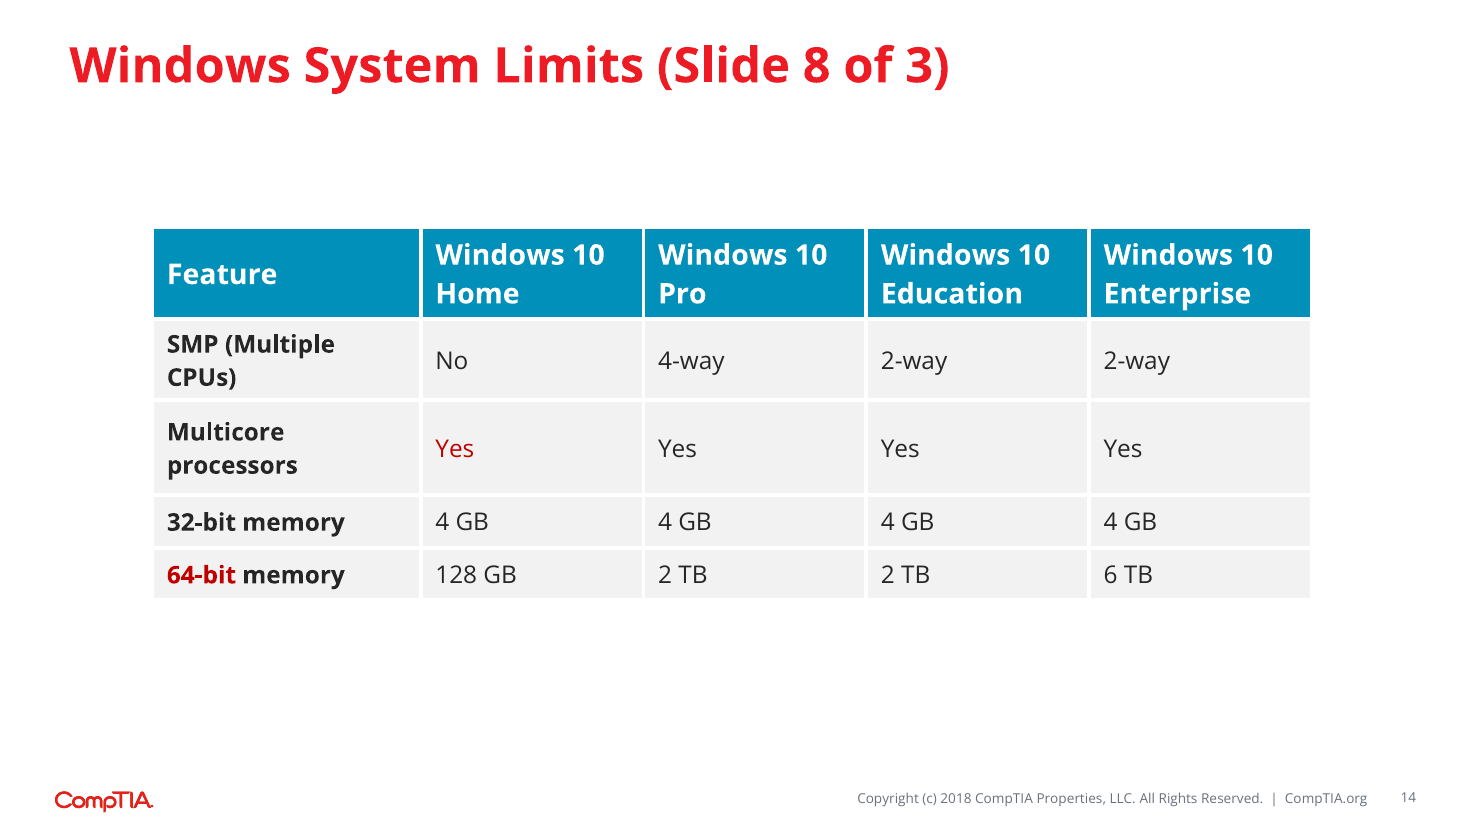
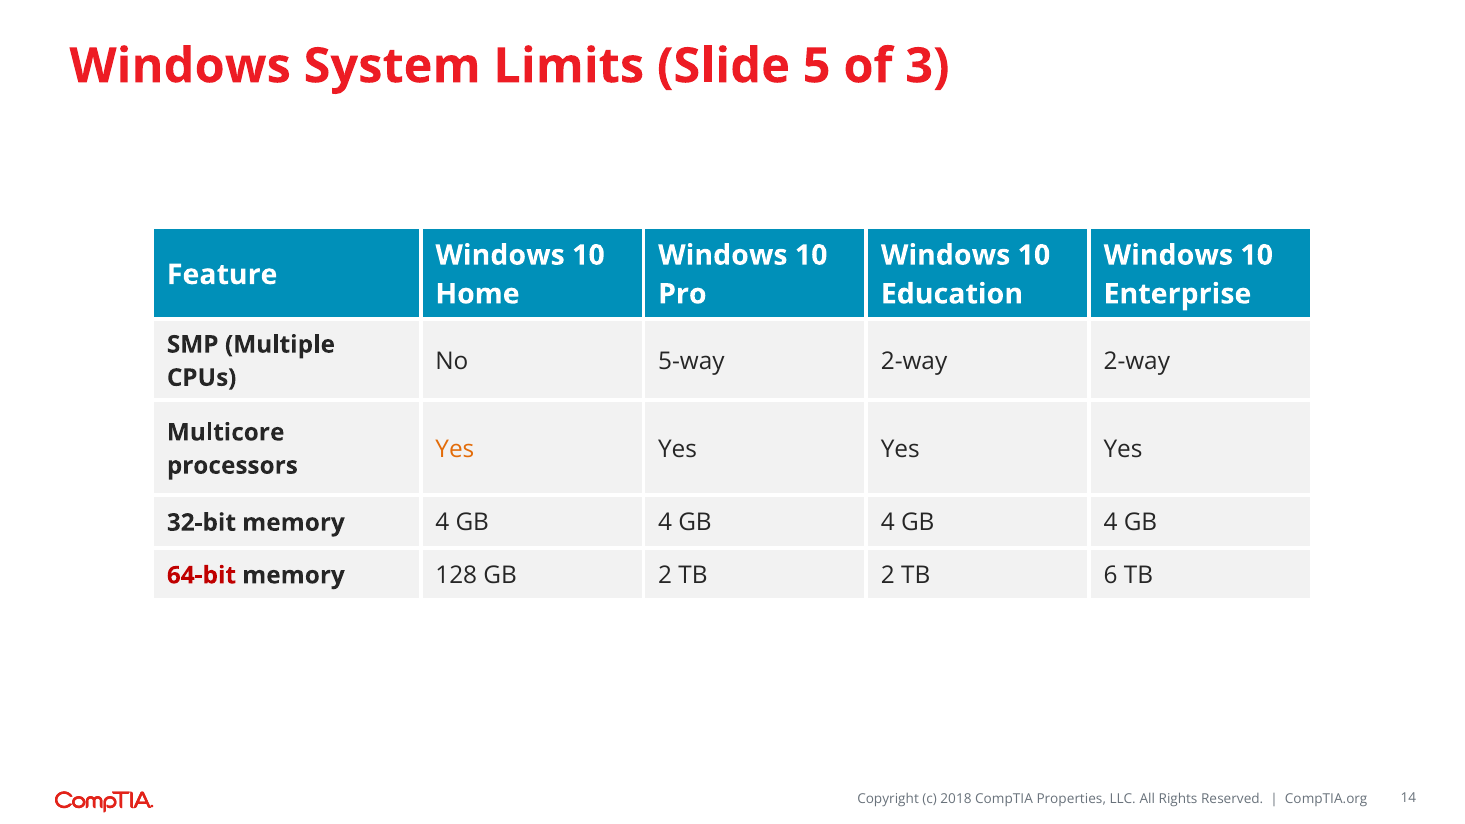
8: 8 -> 5
4-way: 4-way -> 5-way
Yes at (455, 449) colour: red -> orange
